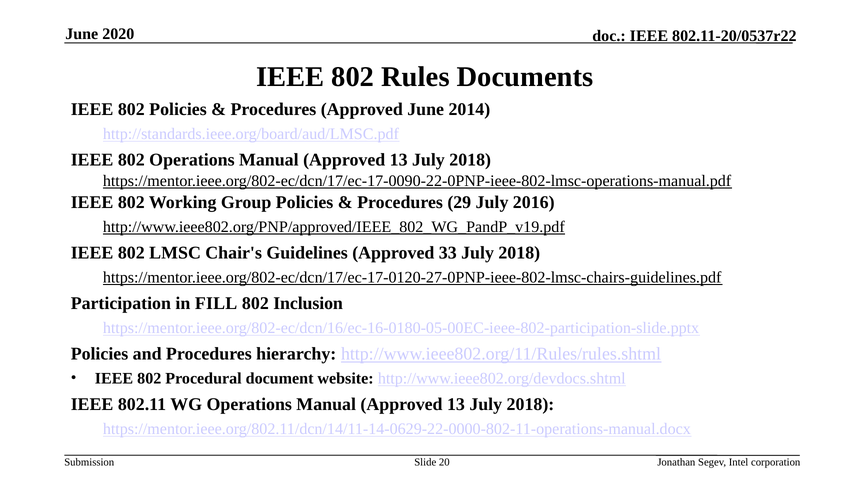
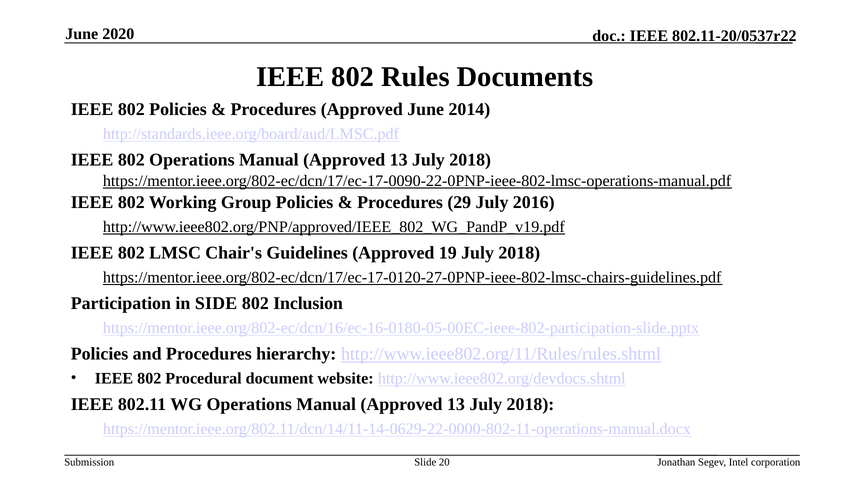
33: 33 -> 19
FILL: FILL -> SIDE
